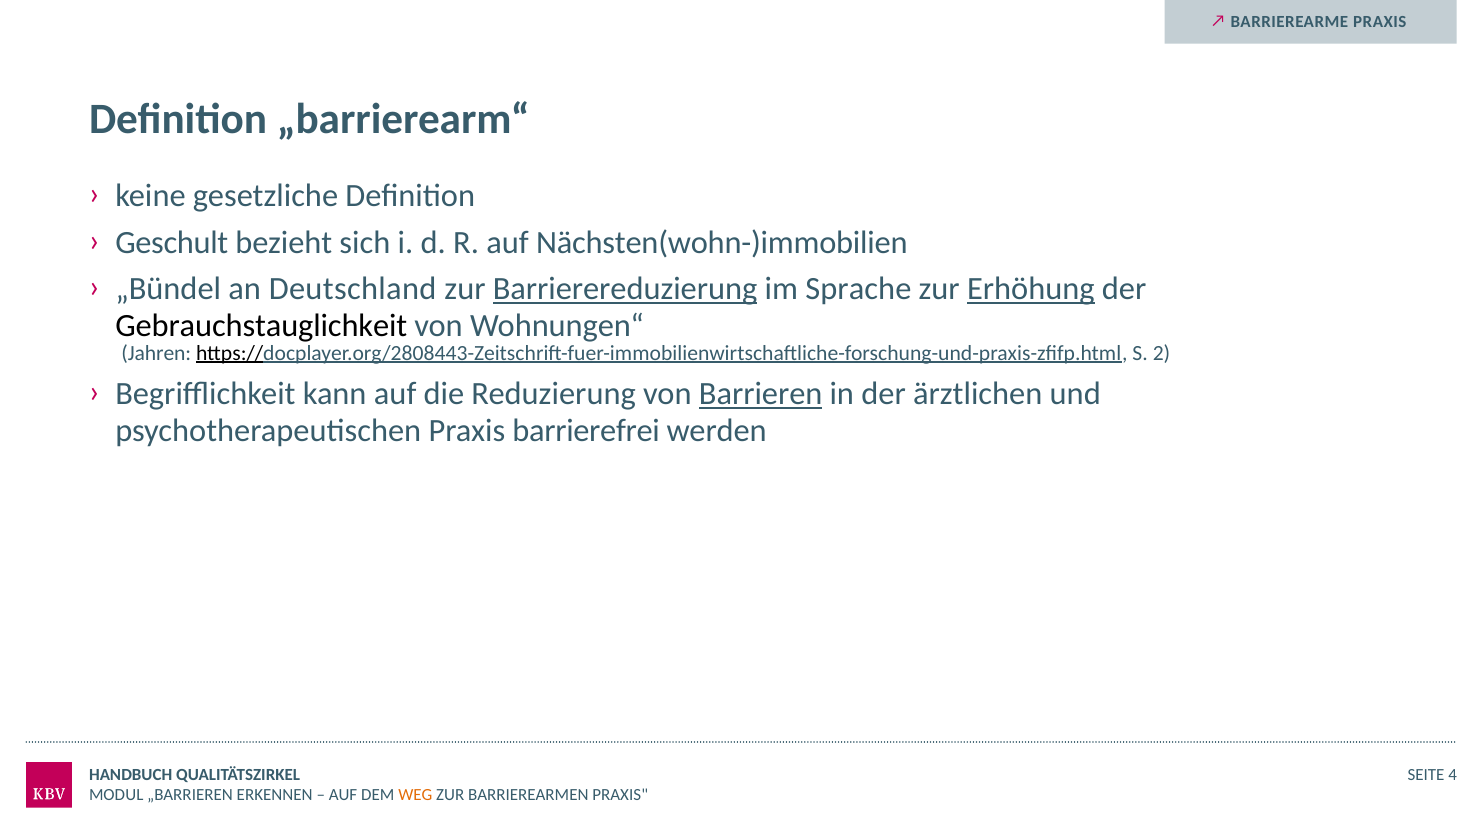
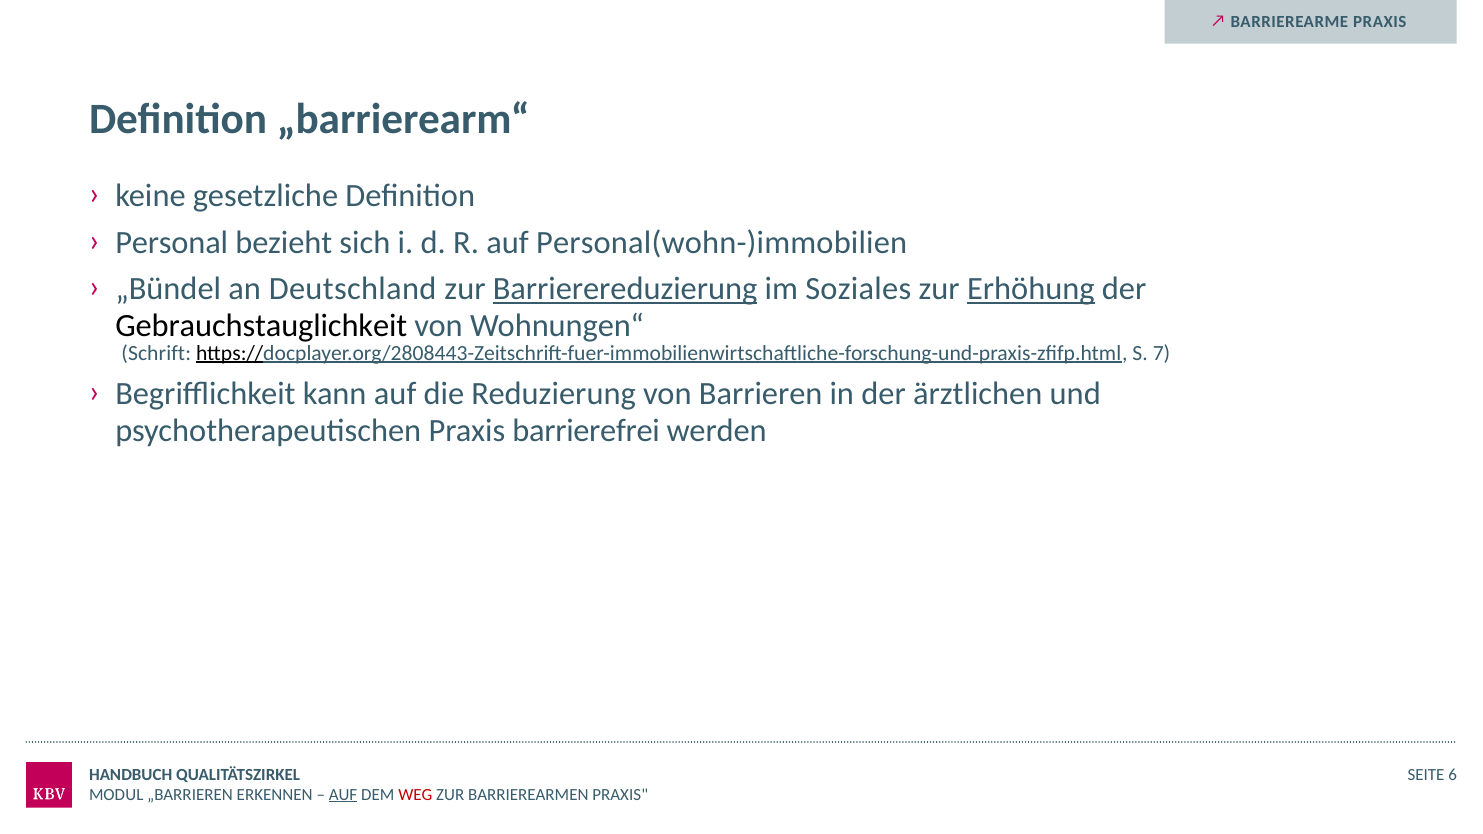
Geschult: Geschult -> Personal
Nächsten(wohn-)immobilien: Nächsten(wohn-)immobilien -> Personal(wohn-)immobilien
Sprache: Sprache -> Soziales
Jahren: Jahren -> Schrift
2: 2 -> 7
Barrieren underline: present -> none
4: 4 -> 6
AUF at (343, 795) underline: none -> present
WEG colour: orange -> red
